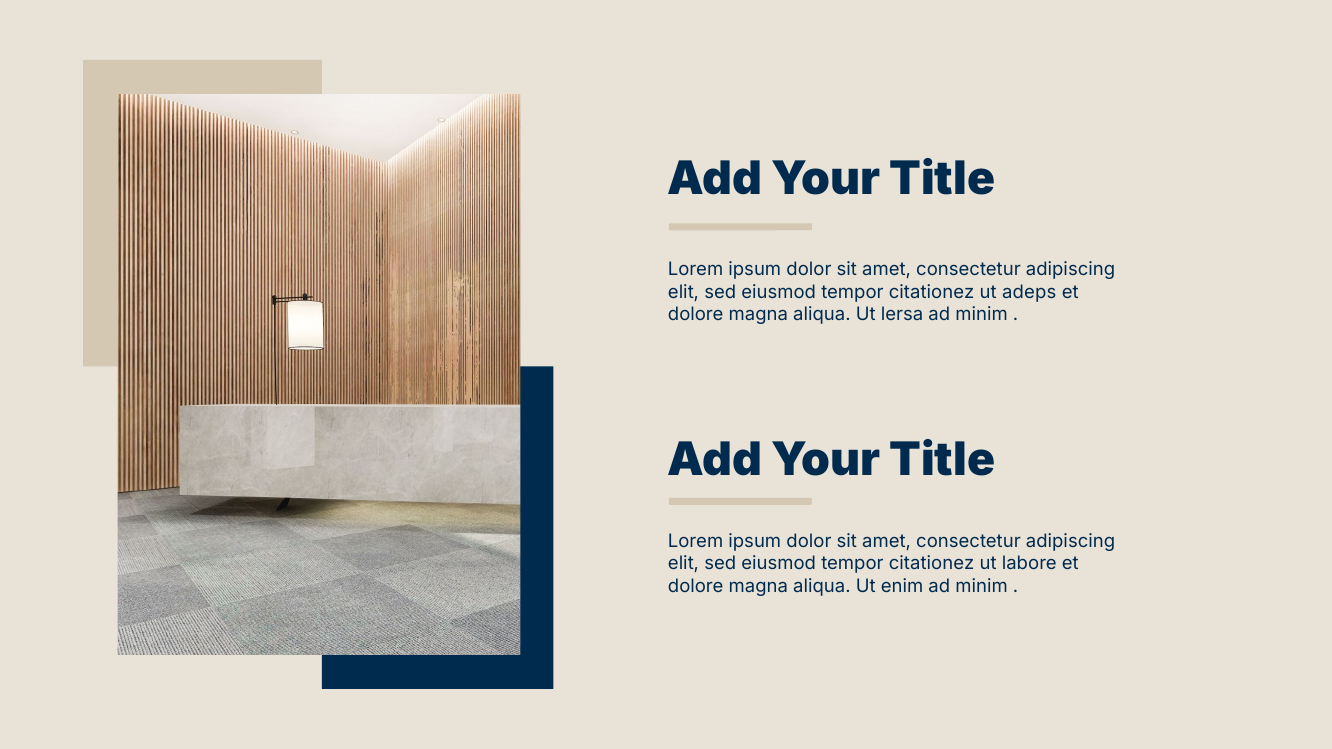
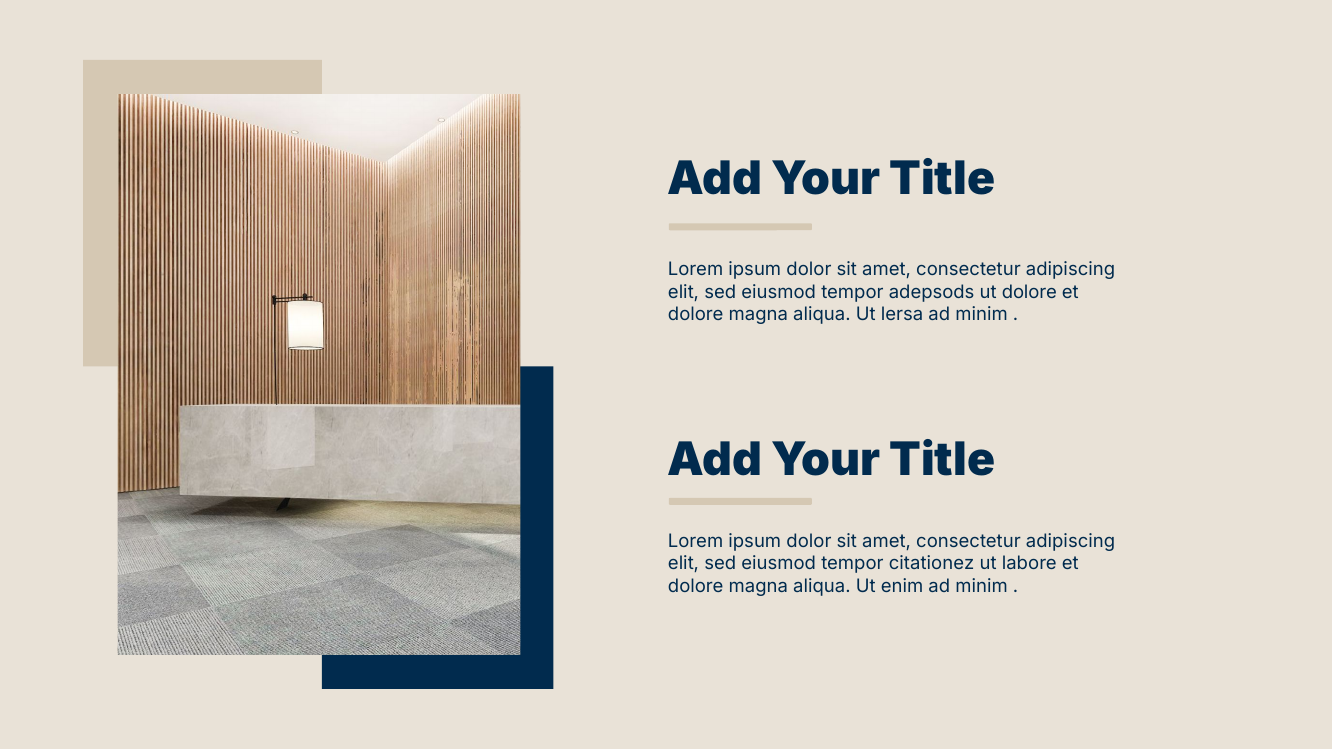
citationez at (932, 292): citationez -> adepsods
ut adeps: adeps -> dolore
